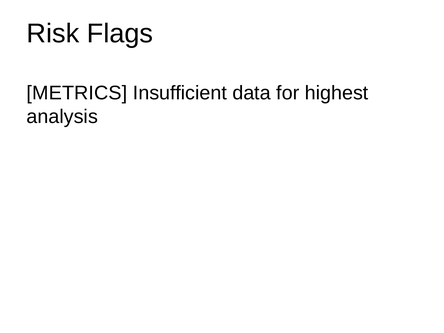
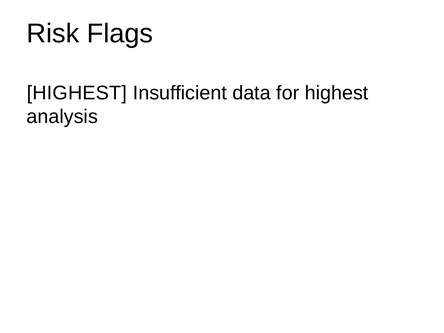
METRICS at (77, 93): METRICS -> HIGHEST
